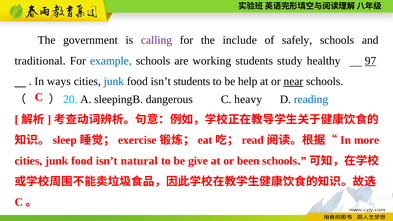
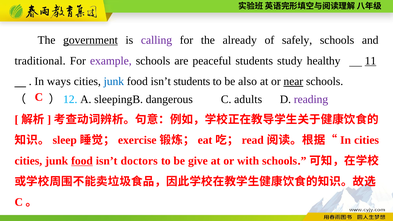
government underline: none -> present
include: include -> already
example colour: blue -> purple
working: working -> peaceful
97: 97 -> 11
help: help -> also
20: 20 -> 12
heavy: heavy -> adults
reading colour: blue -> purple
In more: more -> cities
food at (82, 161) underline: none -> present
natural: natural -> doctors
been: been -> with
